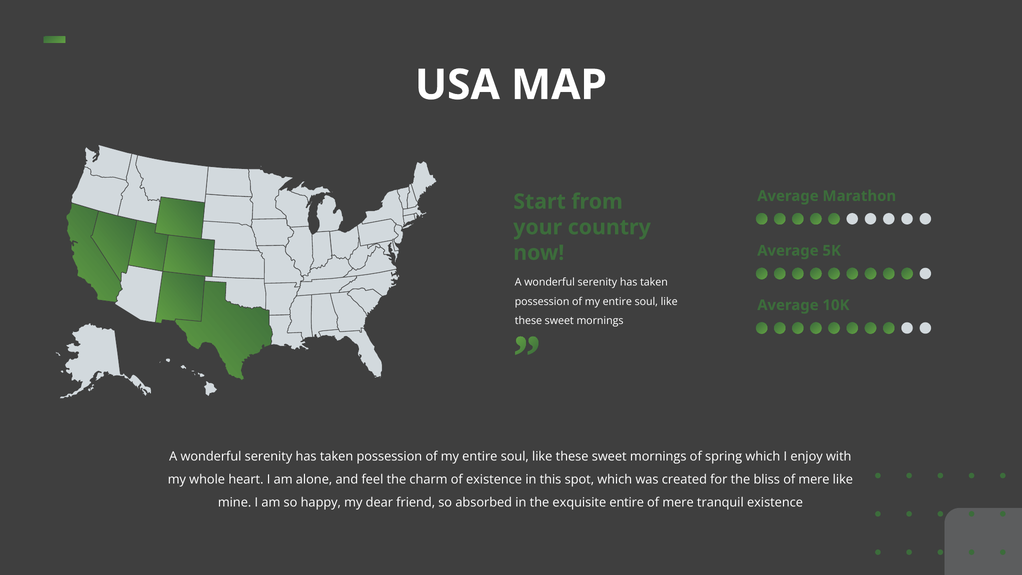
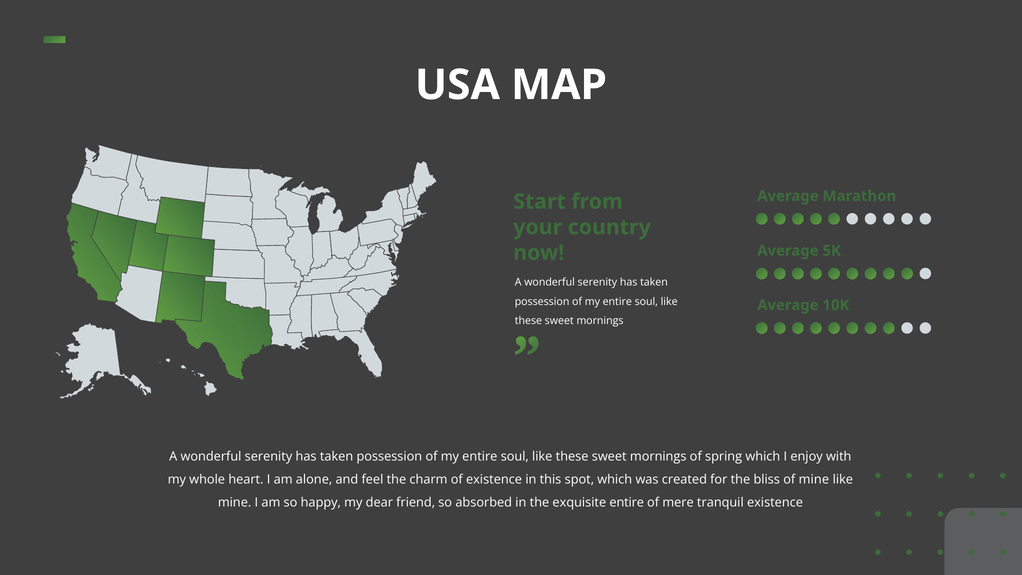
bliss of mere: mere -> mine
